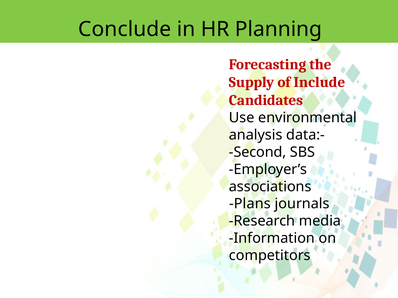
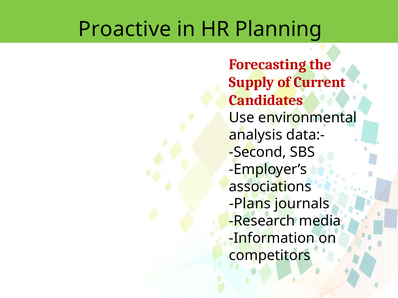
Conclude: Conclude -> Proactive
Include: Include -> Current
